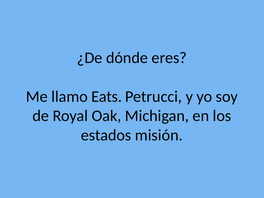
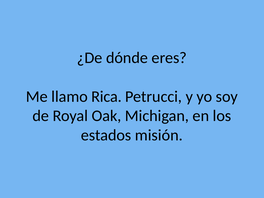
Eats: Eats -> Rica
